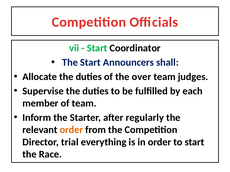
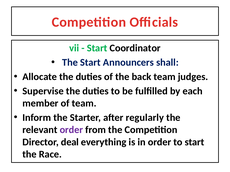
over: over -> back
order at (71, 130) colour: orange -> purple
trial: trial -> deal
